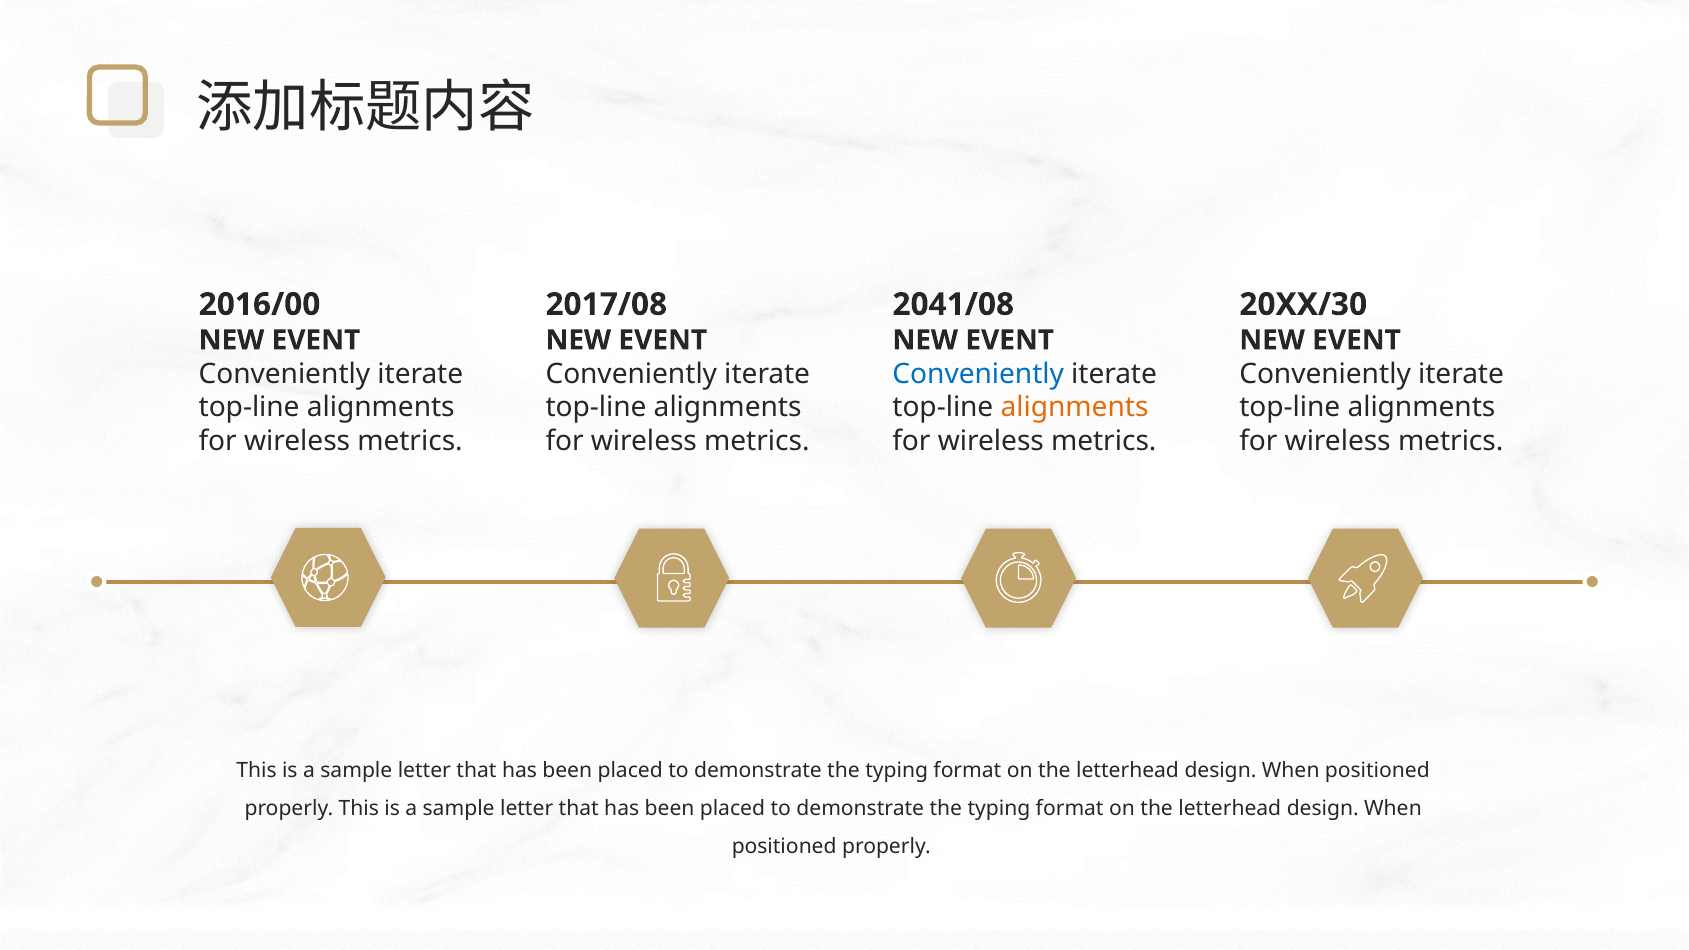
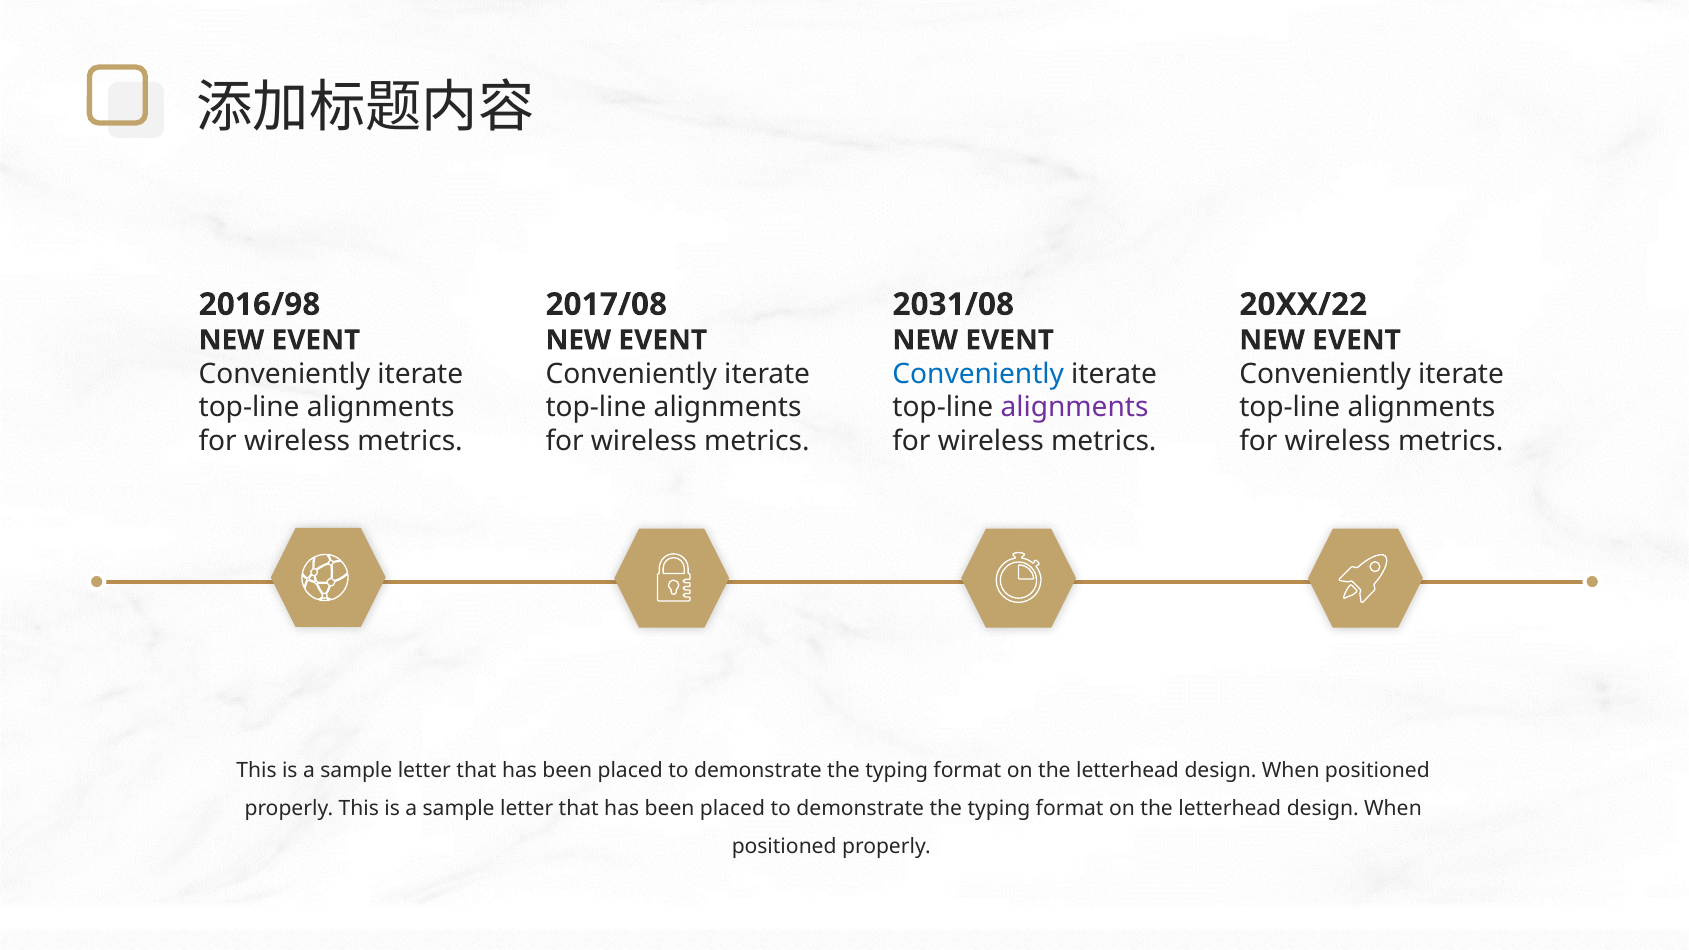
2016/00: 2016/00 -> 2016/98
2041/08: 2041/08 -> 2031/08
20XX/30: 20XX/30 -> 20XX/22
alignments at (1075, 408) colour: orange -> purple
